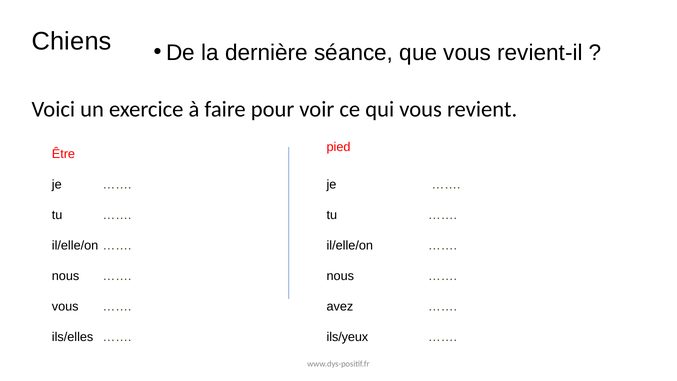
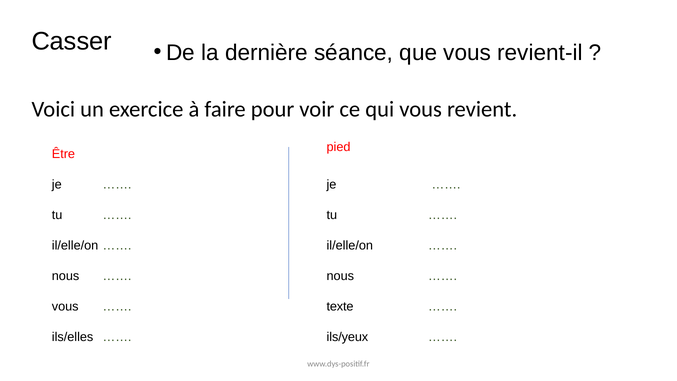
Chiens: Chiens -> Casser
avez: avez -> texte
